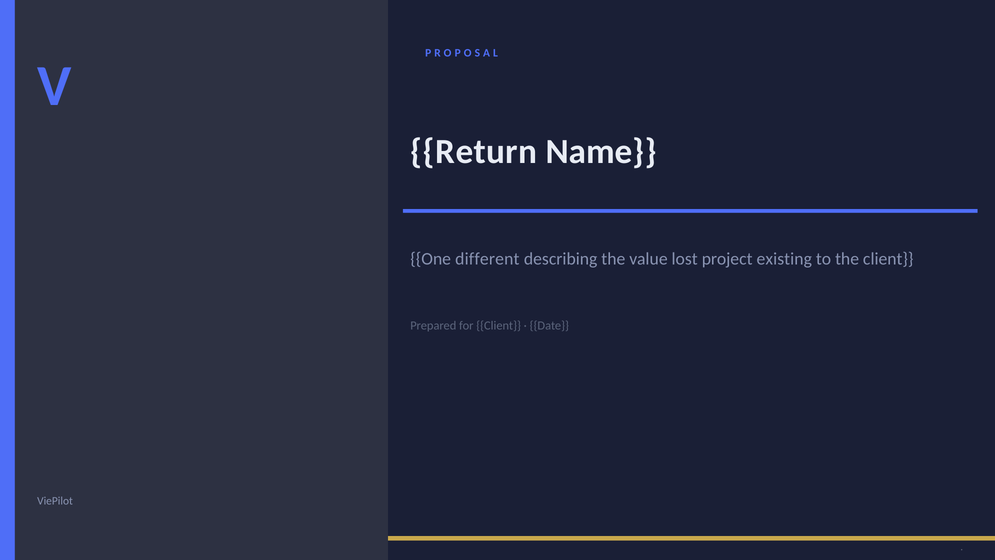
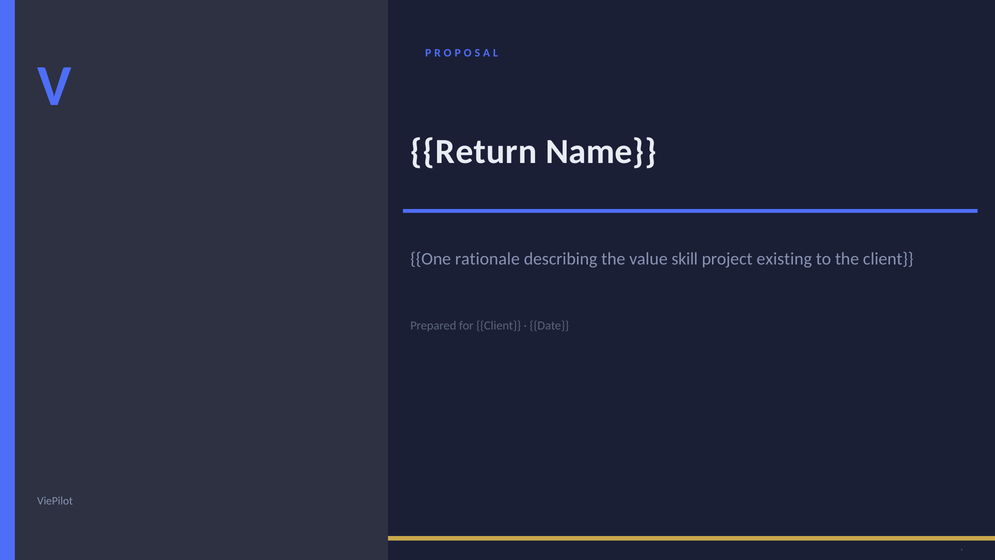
different: different -> rationale
lost: lost -> skill
